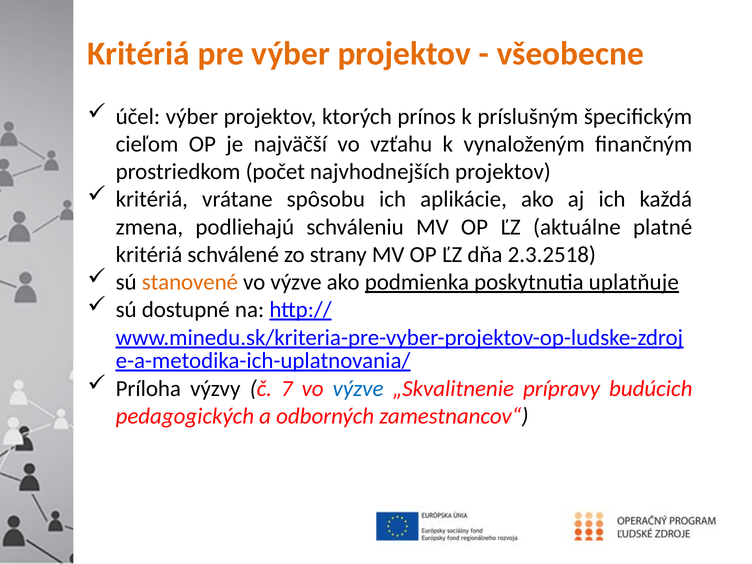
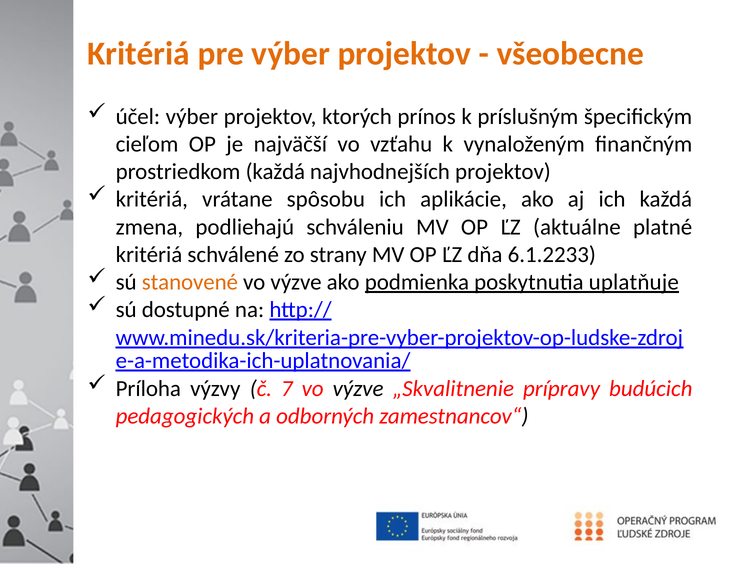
prostriedkom počet: počet -> každá
2.3.2518: 2.3.2518 -> 6.1.2233
výzve at (358, 389) colour: blue -> black
